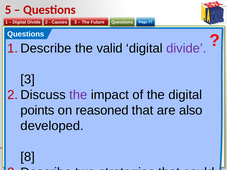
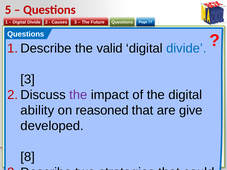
divide at (186, 48) colour: purple -> blue
points: points -> ability
also: also -> give
